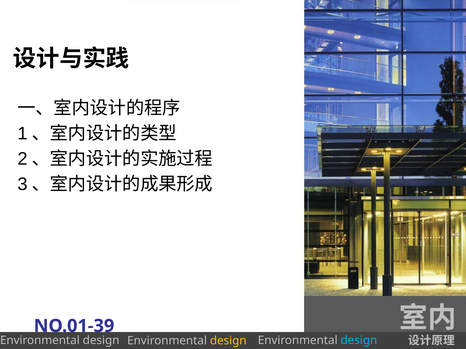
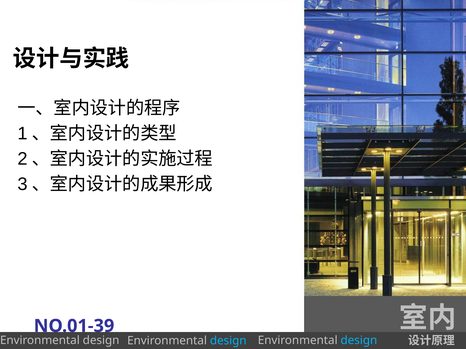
design at (228, 341) colour: yellow -> light blue
